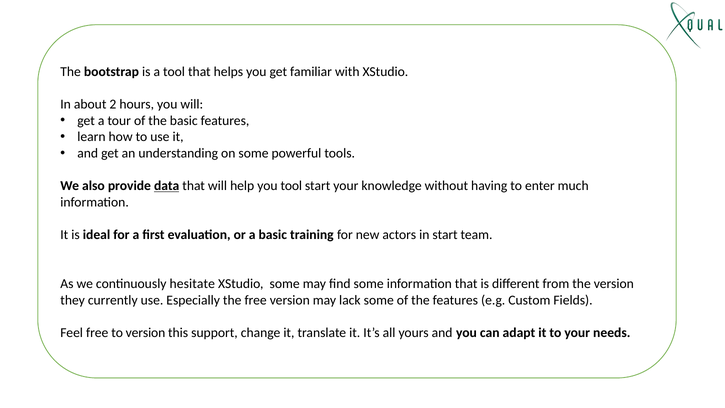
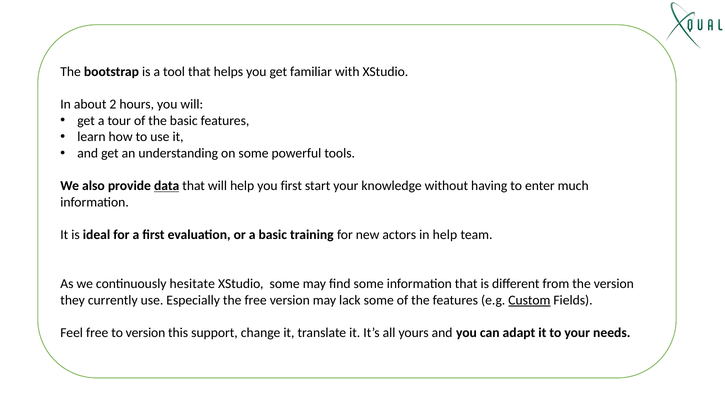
you tool: tool -> first
in start: start -> help
Custom underline: none -> present
